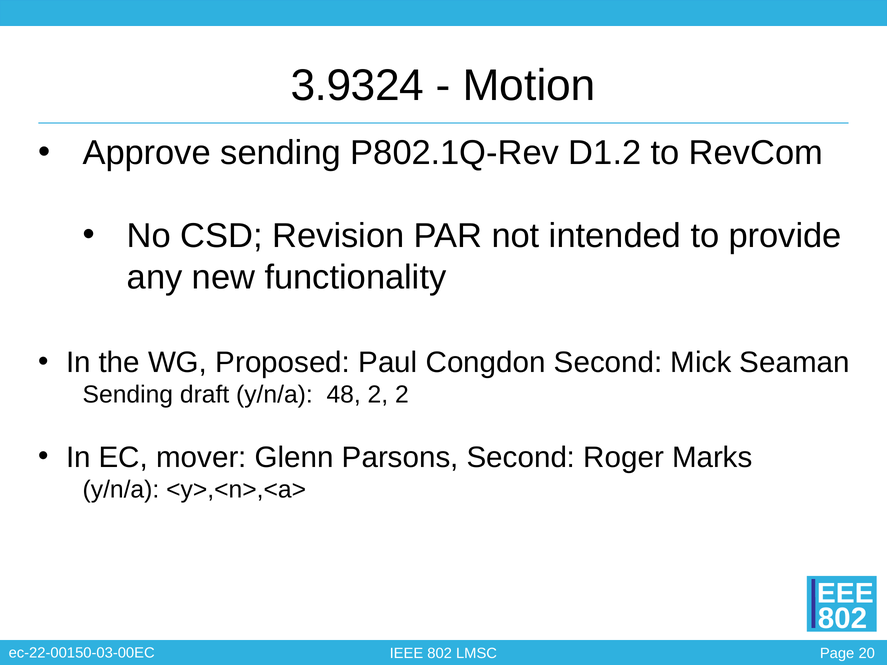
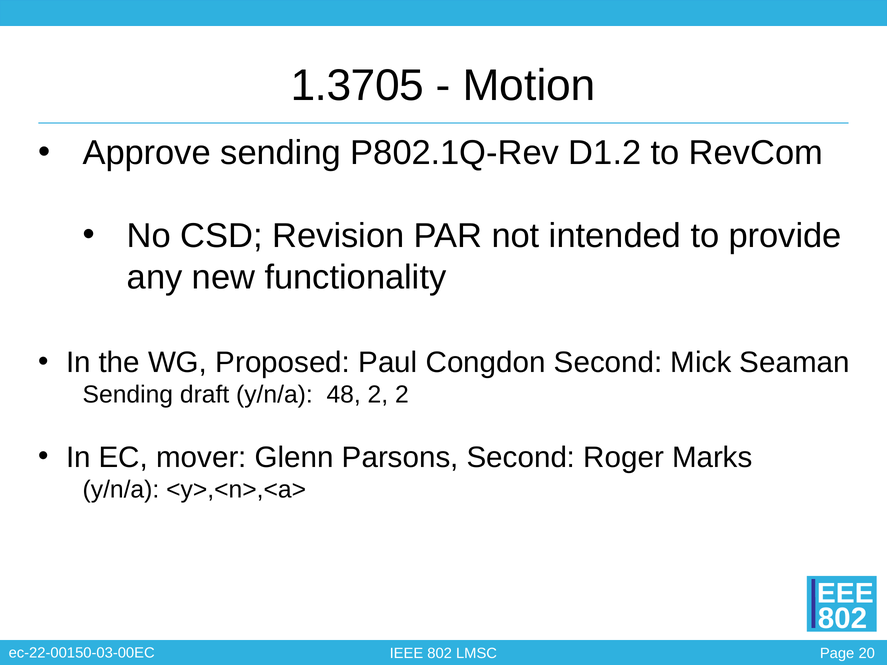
3.9324: 3.9324 -> 1.3705
